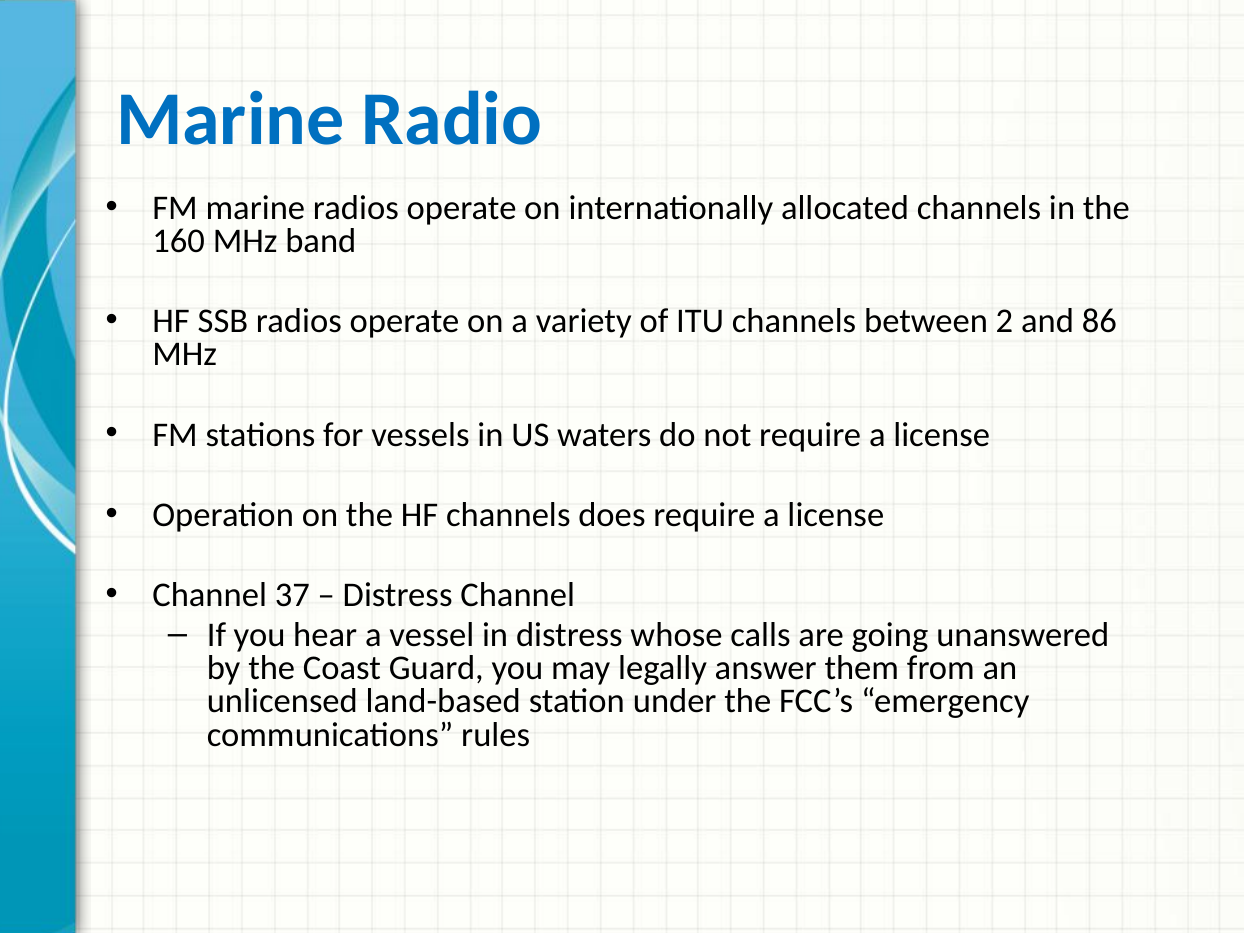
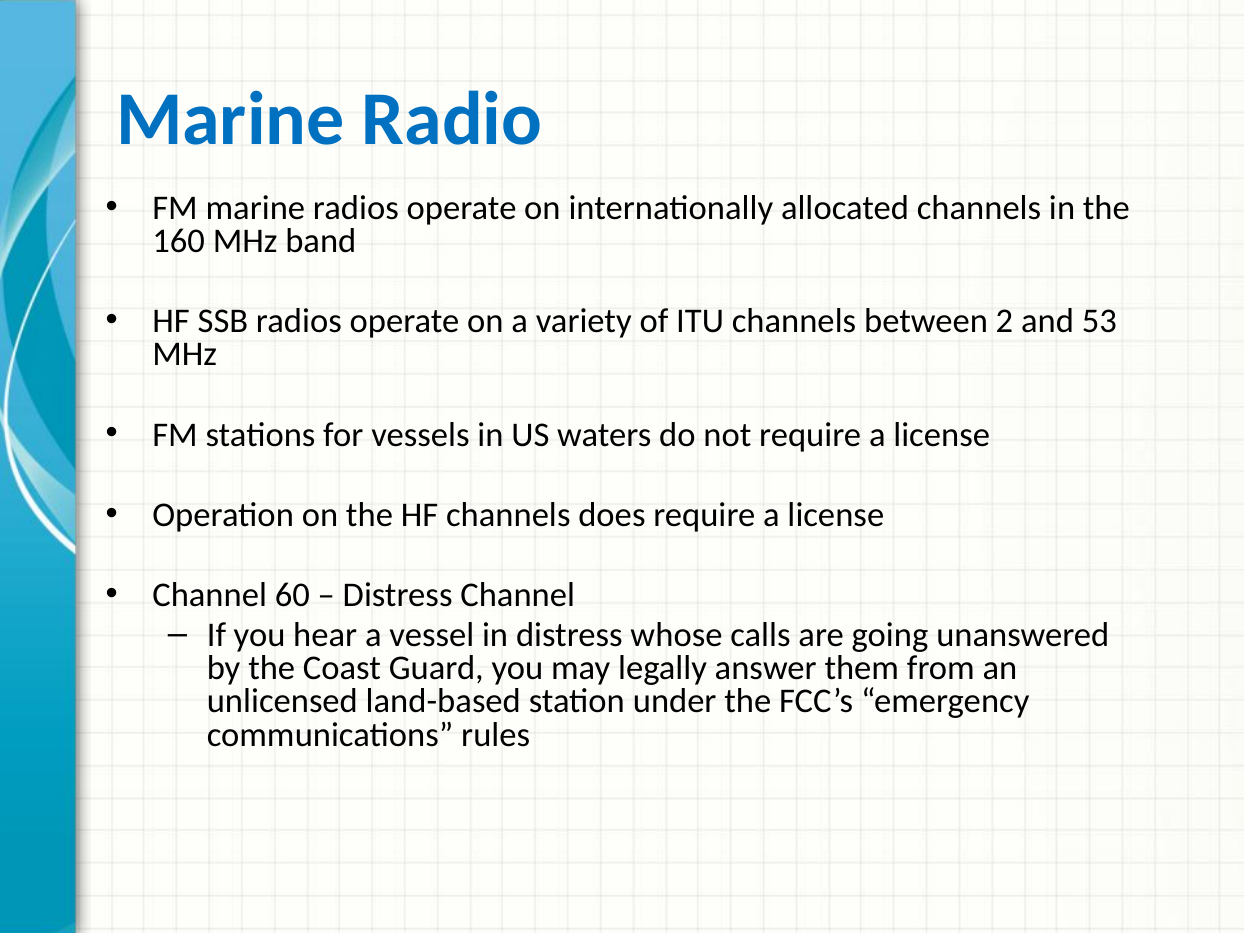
86: 86 -> 53
37: 37 -> 60
